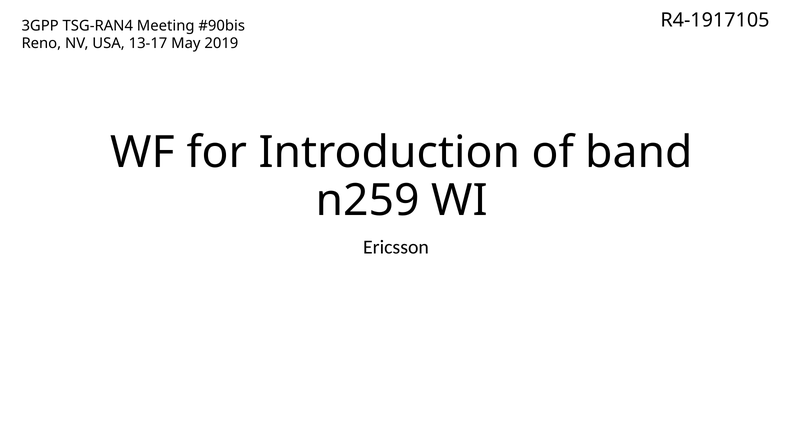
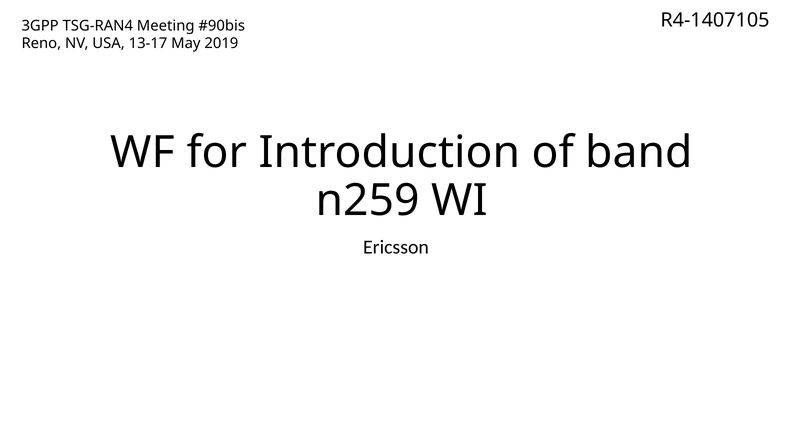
R4-1917105: R4-1917105 -> R4-1407105
